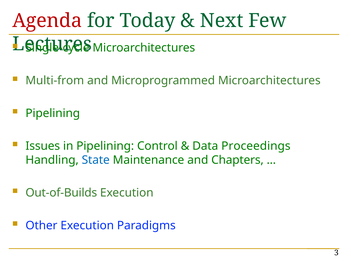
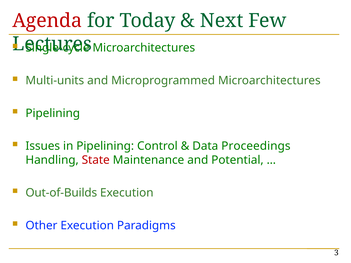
Multi-from: Multi-from -> Multi-units
State colour: blue -> red
Chapters: Chapters -> Potential
